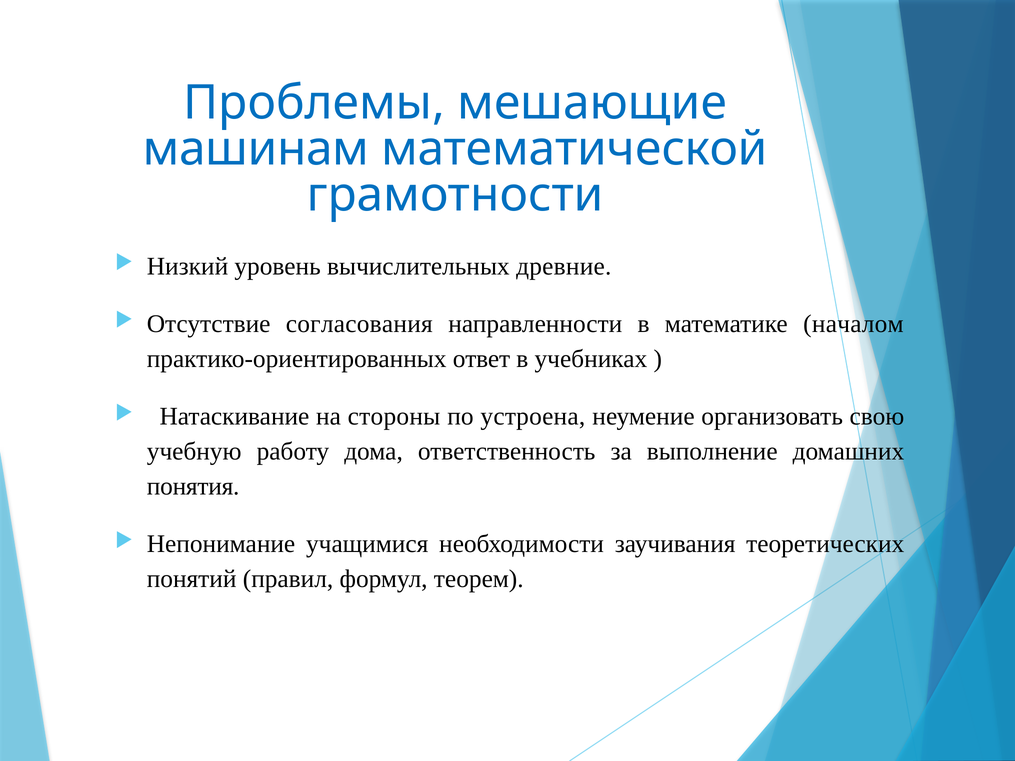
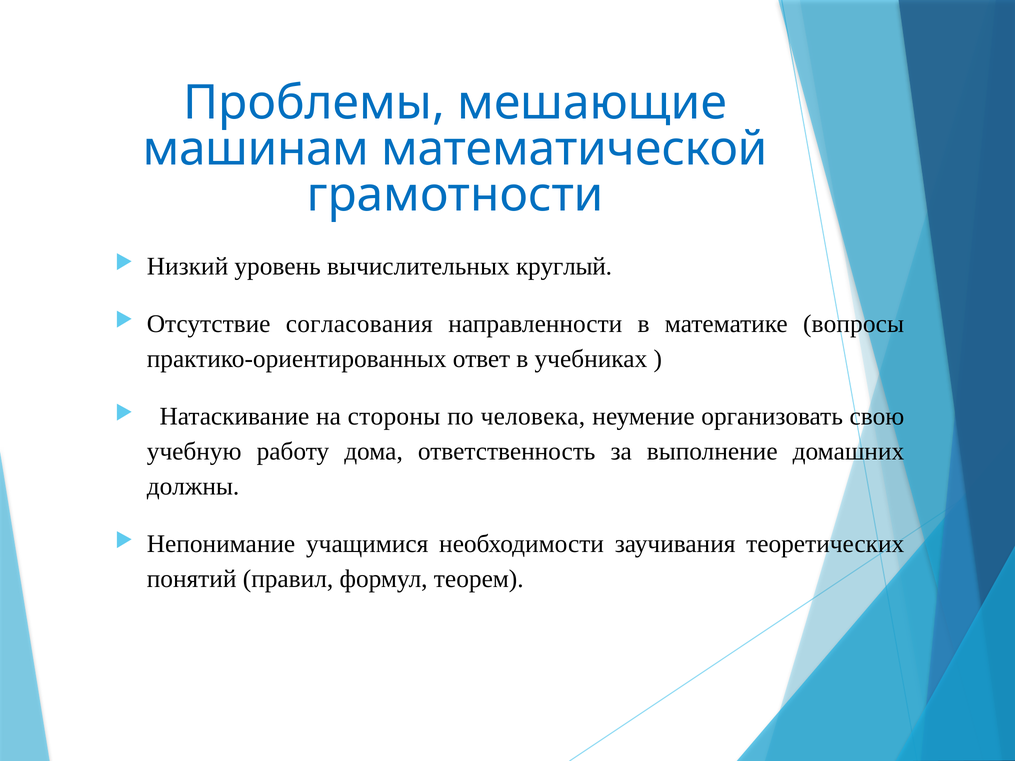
древние: древние -> круглый
началом: началом -> вопросы
устроена: устроена -> человека
понятия: понятия -> должны
